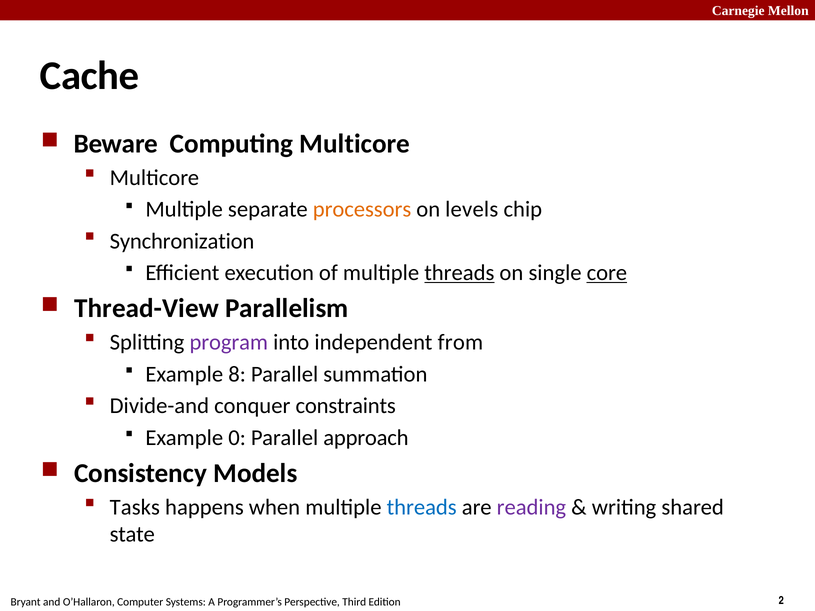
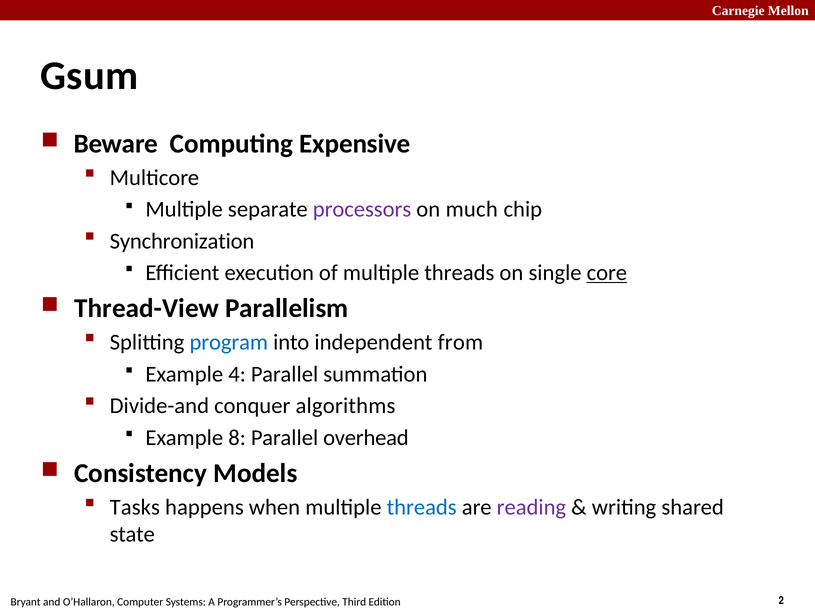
Cache: Cache -> Gsum
Computing Multicore: Multicore -> Expensive
processors colour: orange -> purple
levels: levels -> much
threads at (459, 273) underline: present -> none
program colour: purple -> blue
8: 8 -> 4
constraints: constraints -> algorithms
0: 0 -> 8
approach: approach -> overhead
